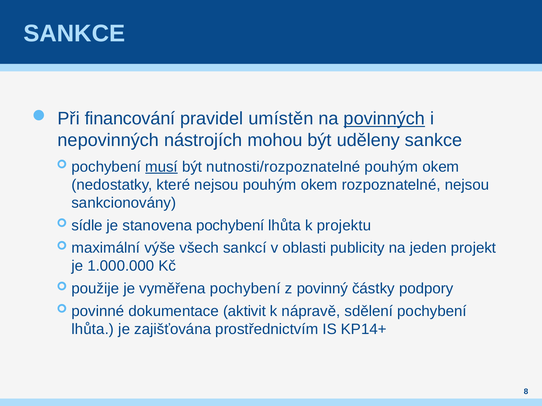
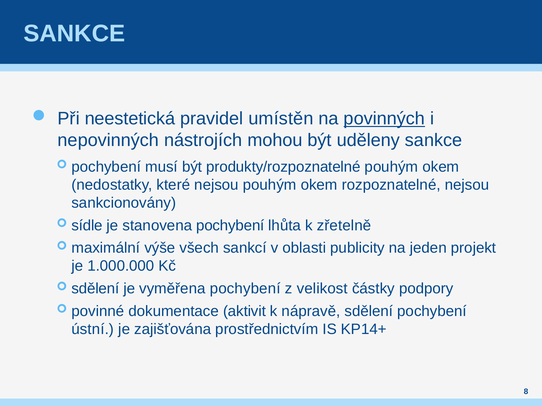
financování: financování -> neestetická
musí underline: present -> none
nutnosti/rozpoznatelné: nutnosti/rozpoznatelné -> produkty/rozpoznatelné
projektu: projektu -> zřetelně
použije at (95, 289): použije -> sdělení
povinný: povinný -> velikost
lhůta at (93, 330): lhůta -> ústní
